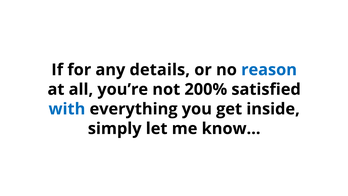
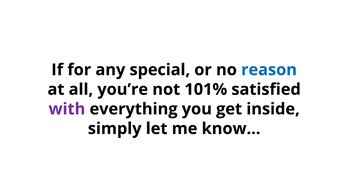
details: details -> special
200%: 200% -> 101%
with colour: blue -> purple
